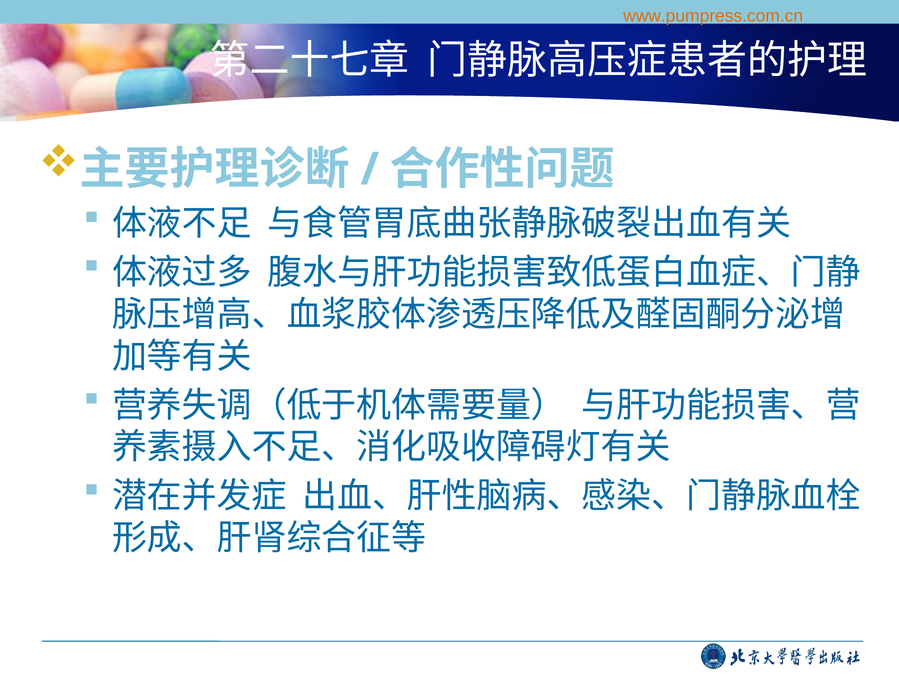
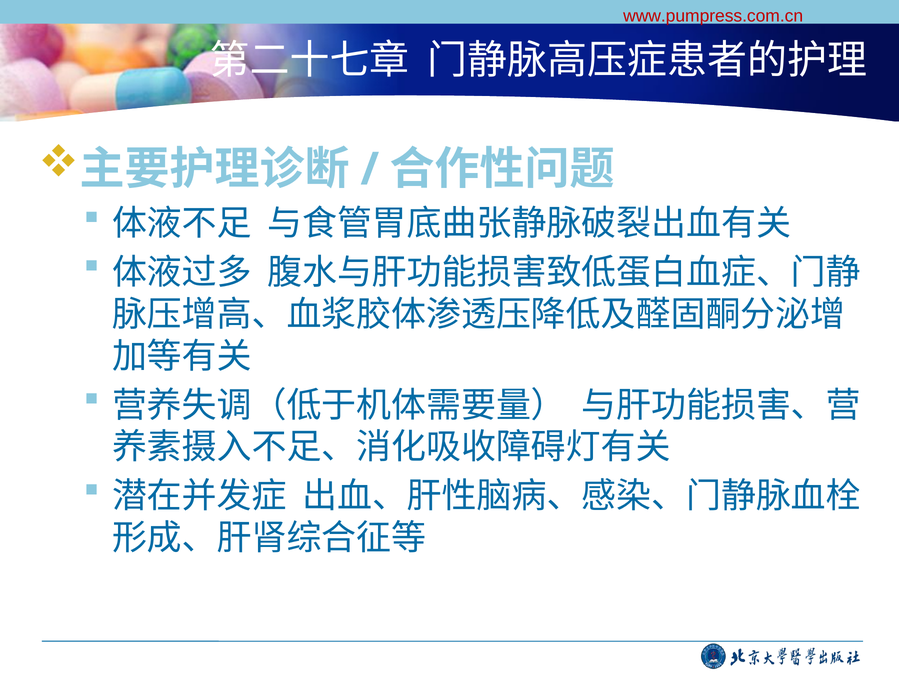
www.pumpress.com.cn colour: orange -> red
